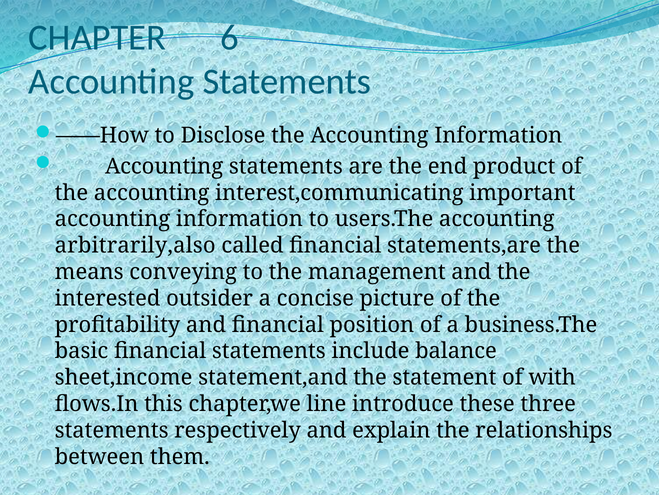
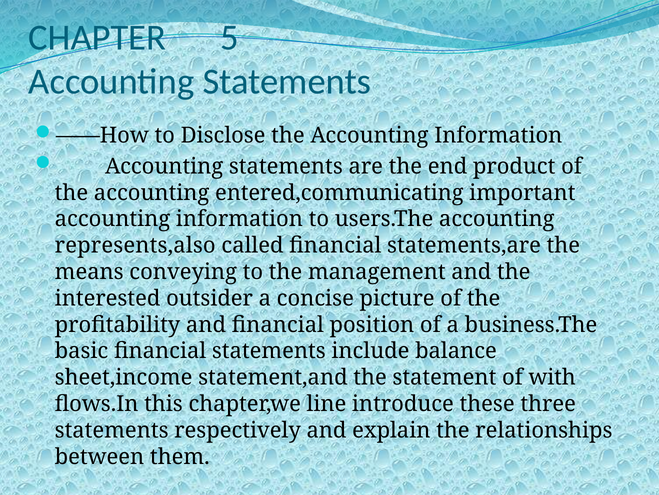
6: 6 -> 5
interest,communicating: interest,communicating -> entered,communicating
arbitrarily,also: arbitrarily,also -> represents,also
